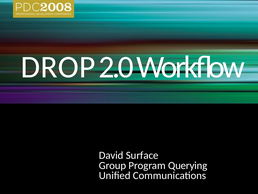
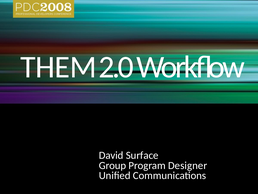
DROP: DROP -> THEM
Querying: Querying -> Designer
